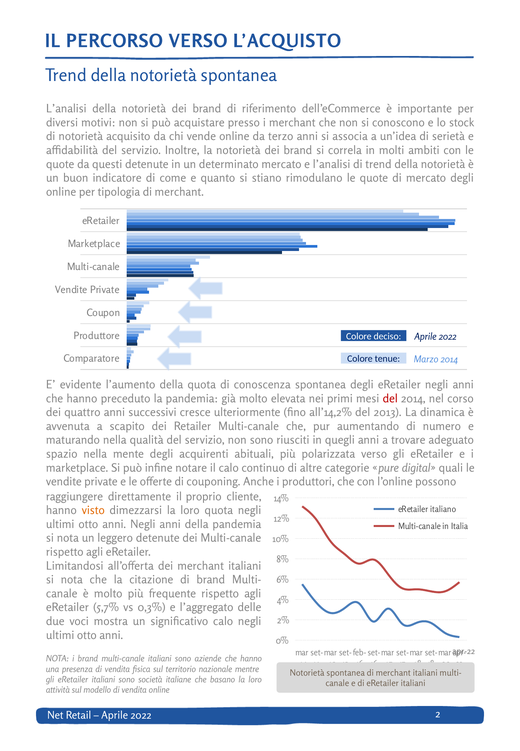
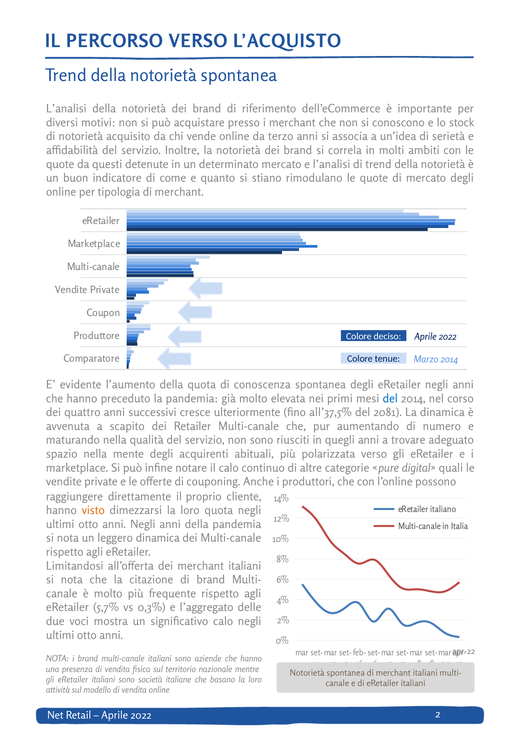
del at (390, 399) colour: red -> blue
all’14,2%: all’14,2% -> all’37,5%
2013: 2013 -> 2081
leggero detenute: detenute -> dinamica
